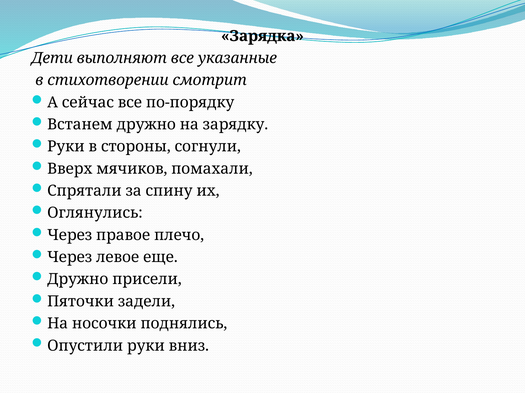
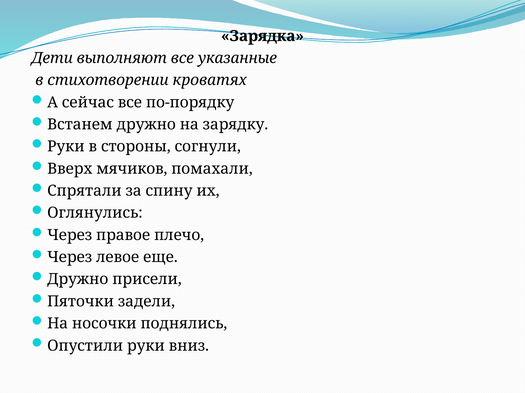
смотрит: смотрит -> кроватях
